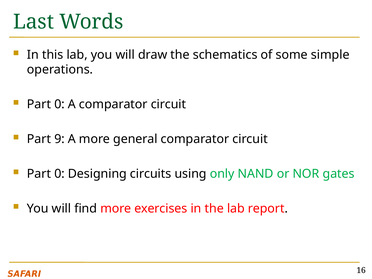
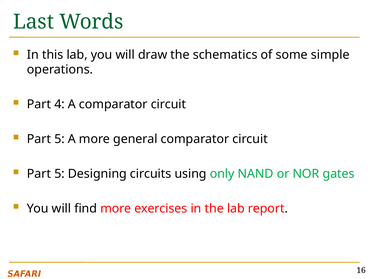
0 at (59, 104): 0 -> 4
9 at (59, 139): 9 -> 5
0 at (59, 174): 0 -> 5
